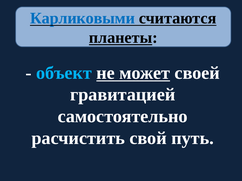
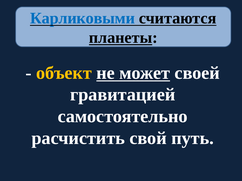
объект colour: light blue -> yellow
